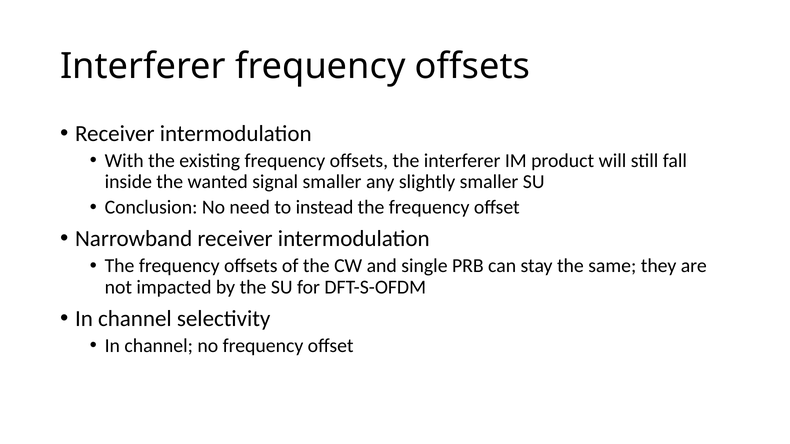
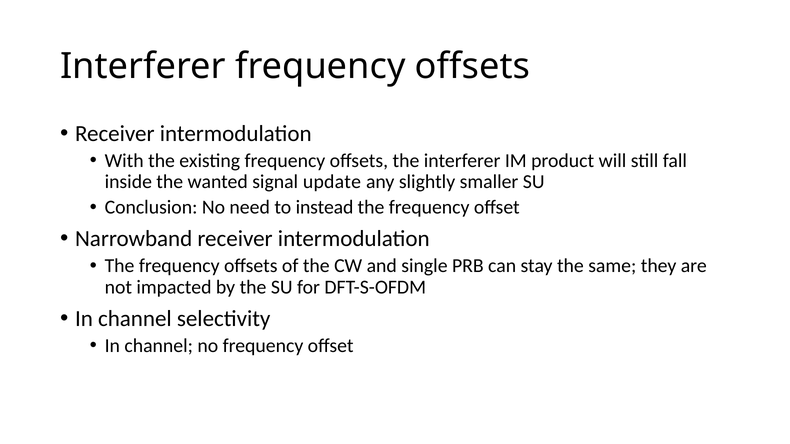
signal smaller: smaller -> update
